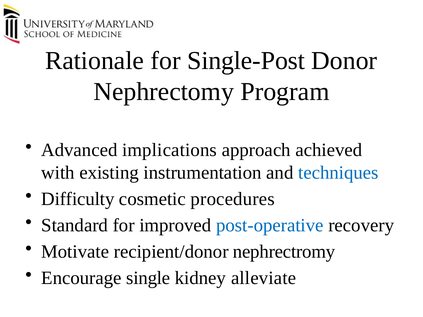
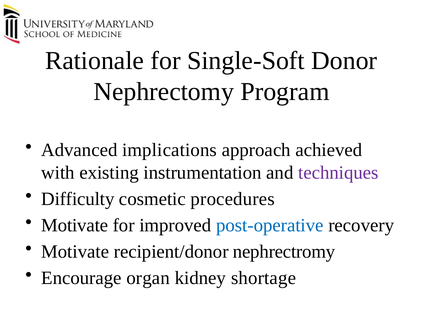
Single-Post: Single-Post -> Single-Soft
techniques colour: blue -> purple
Standard at (75, 225): Standard -> Motivate
single: single -> organ
alleviate: alleviate -> shortage
